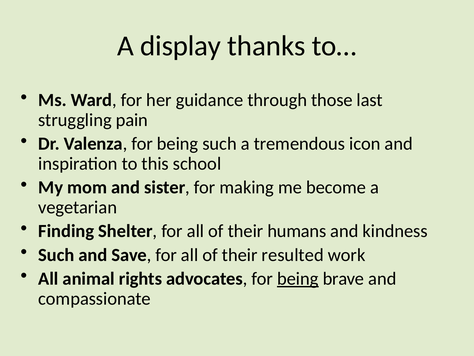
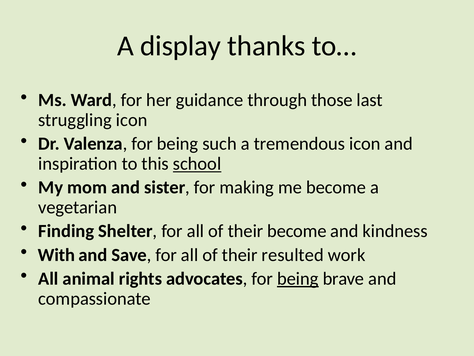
struggling pain: pain -> icon
school underline: none -> present
their humans: humans -> become
Such at (56, 255): Such -> With
